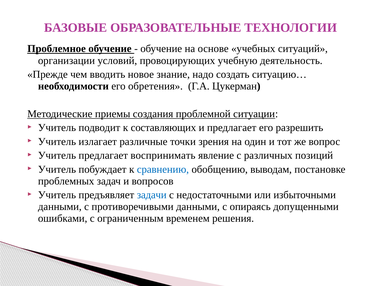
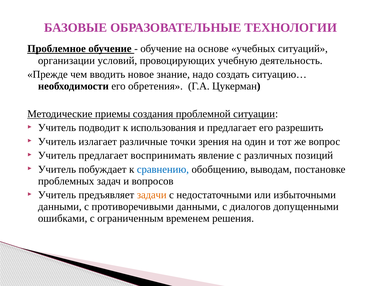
составляющих: составляющих -> использования
задачи colour: blue -> orange
опираясь: опираясь -> диалогов
